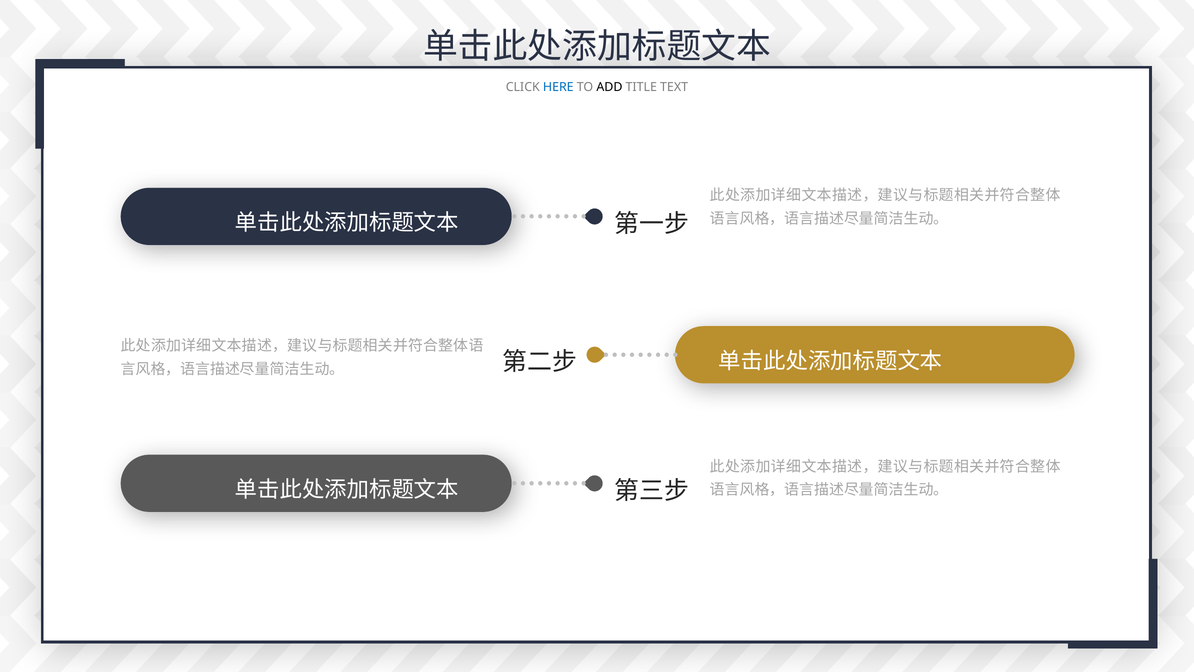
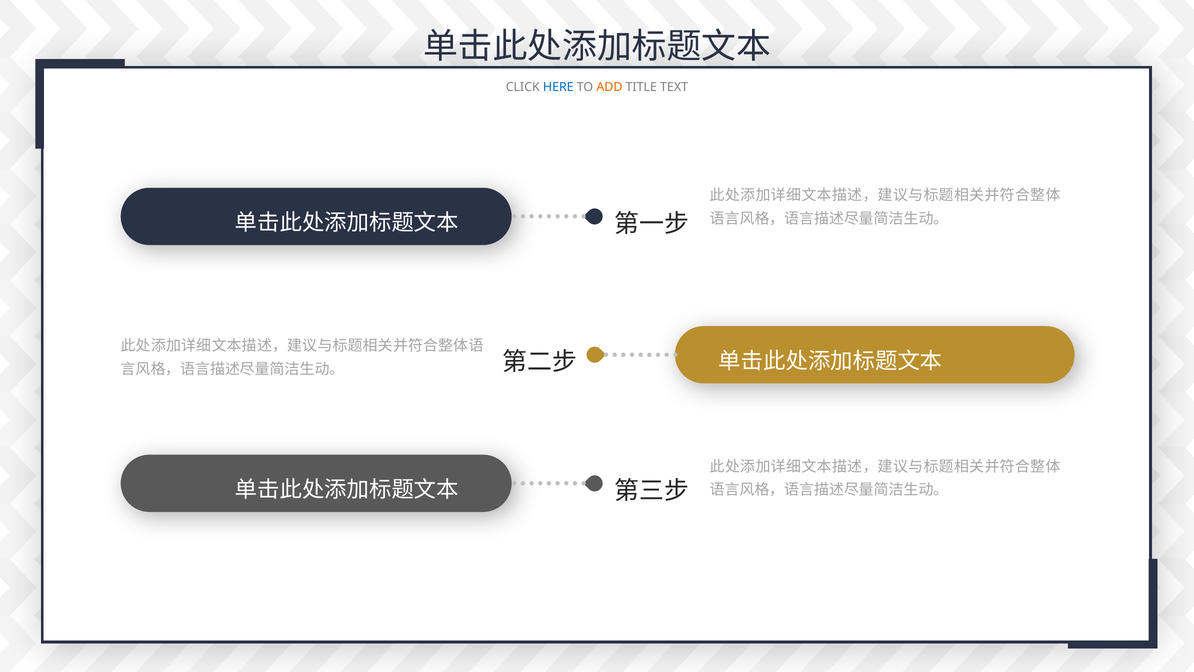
ADD colour: black -> orange
